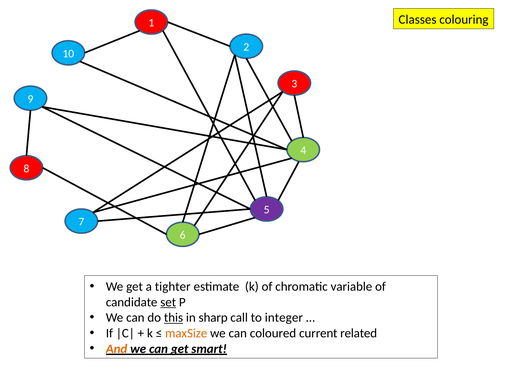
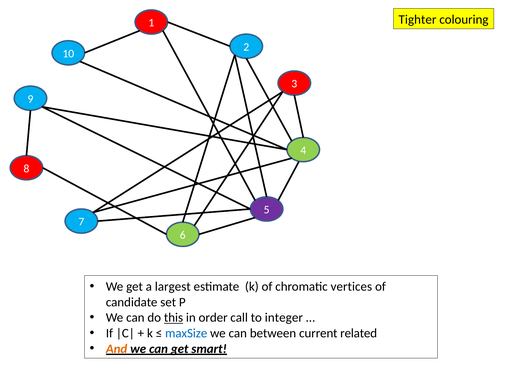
Classes: Classes -> Tighter
tighter: tighter -> largest
variable: variable -> vertices
set underline: present -> none
sharp: sharp -> order
maxSize colour: orange -> blue
coloured: coloured -> between
